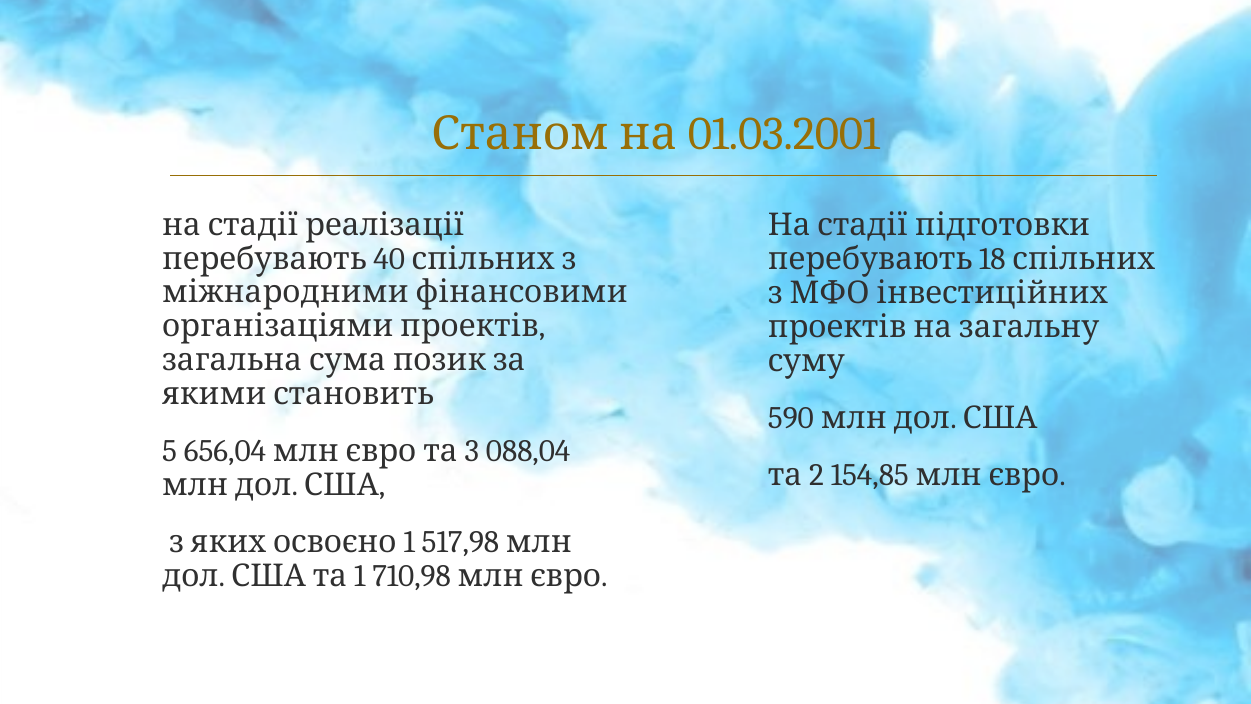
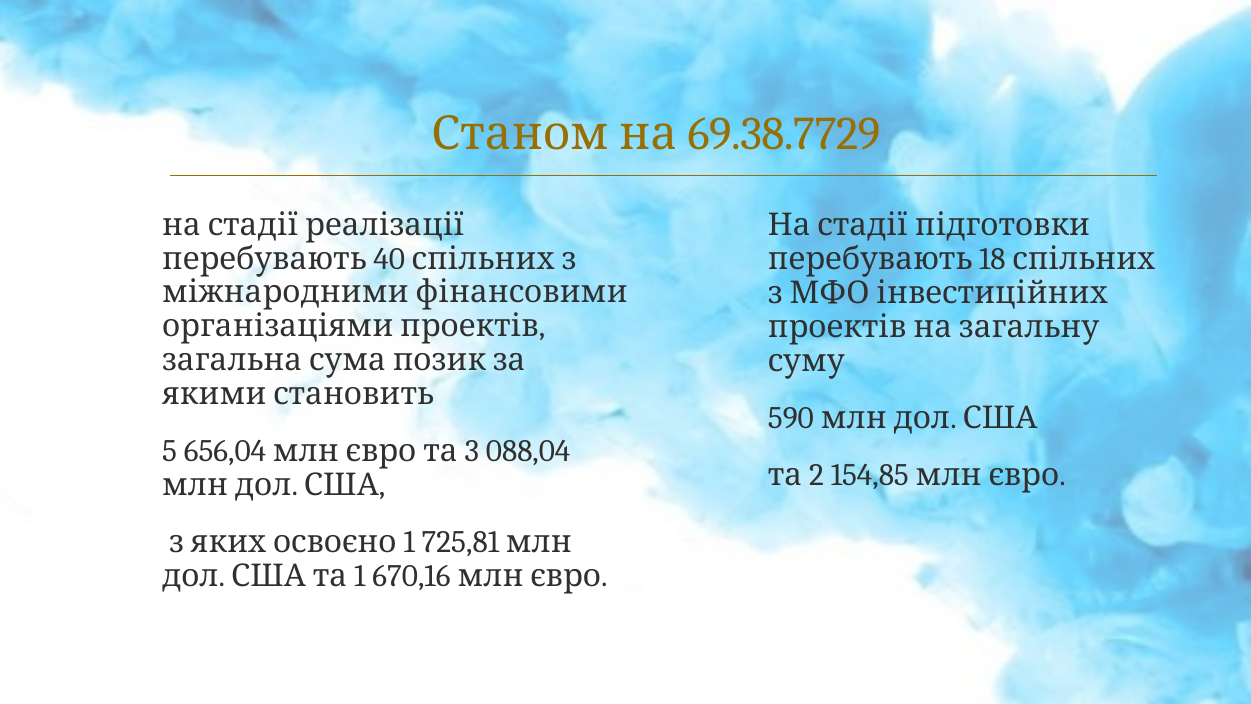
01.03.2001: 01.03.2001 -> 69.38.7729
517,98: 517,98 -> 725,81
710,98: 710,98 -> 670,16
